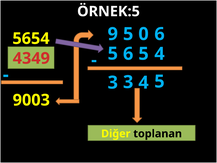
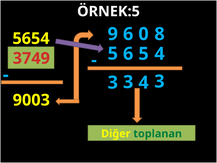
9 5: 5 -> 6
0 6: 6 -> 8
4349: 4349 -> 3749
5 at (159, 81): 5 -> 3
toplanan colour: black -> green
